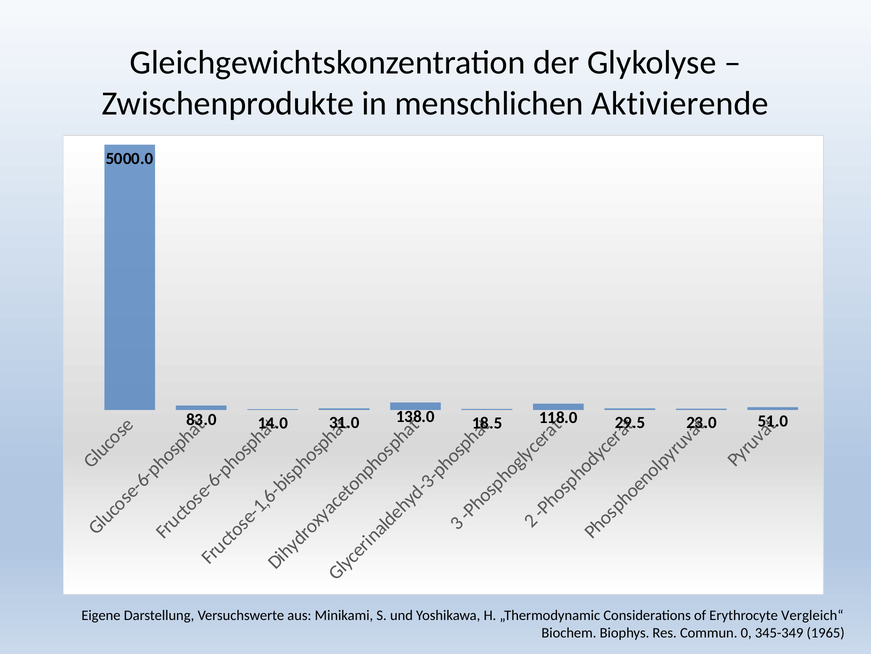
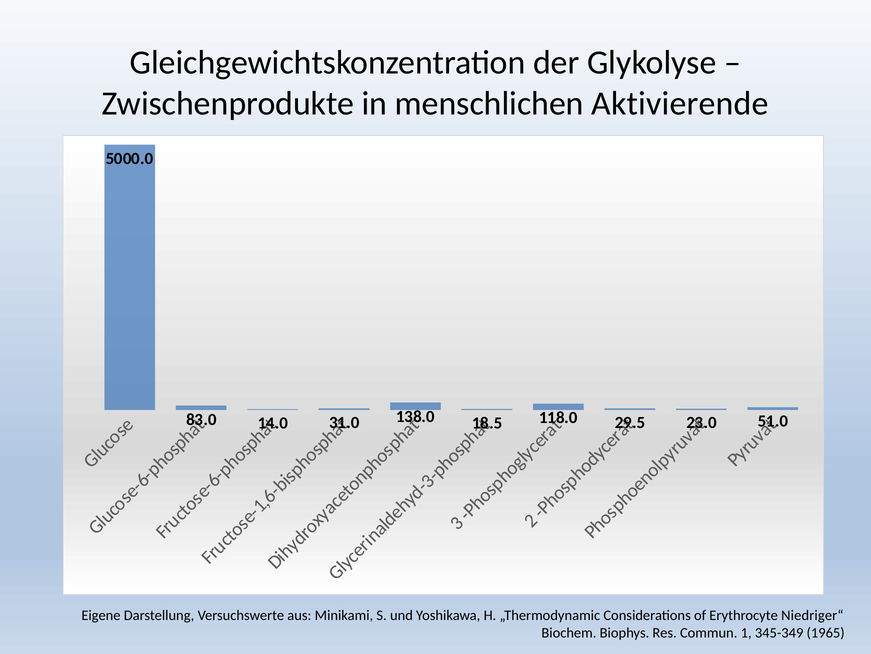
Vergleich“: Vergleich“ -> Niedriger“
Commun 0: 0 -> 1
